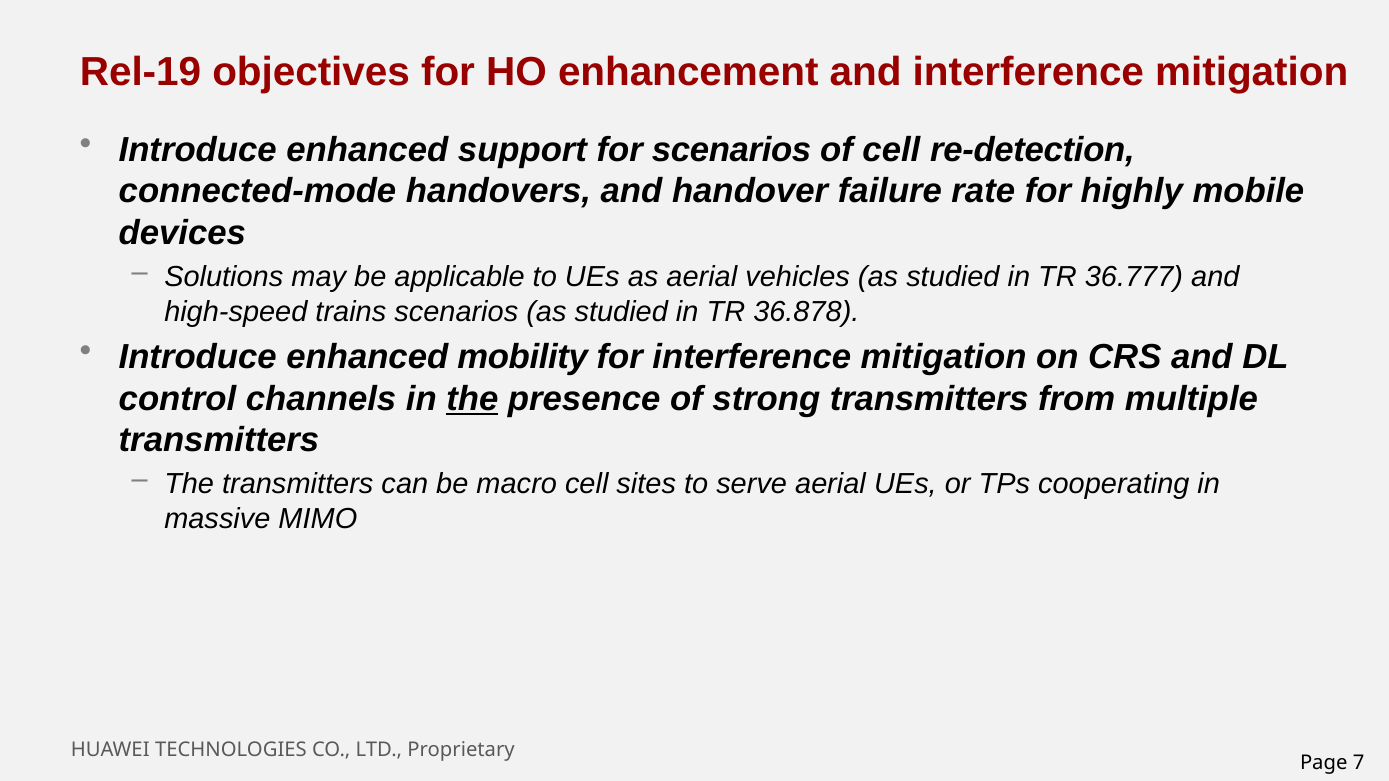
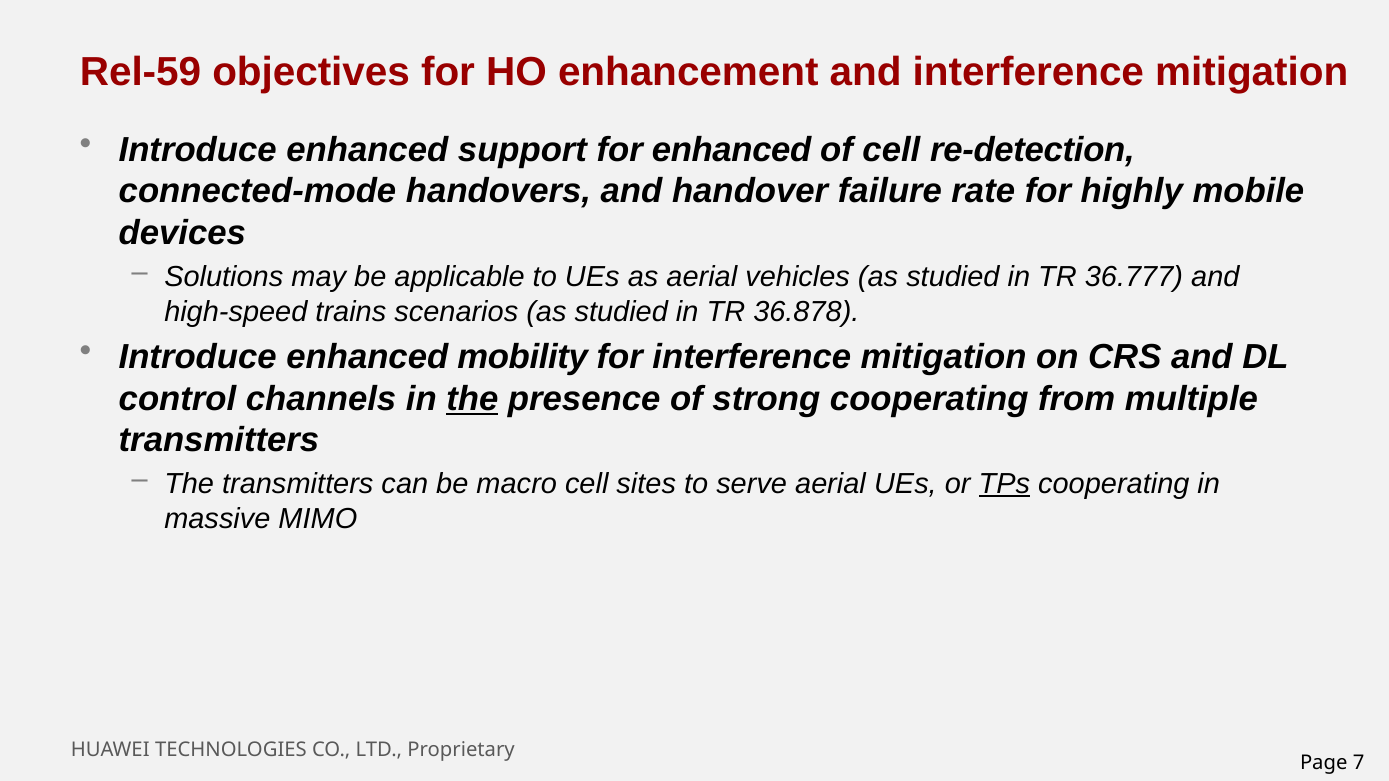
Rel-19: Rel-19 -> Rel-59
for scenarios: scenarios -> enhanced
strong transmitters: transmitters -> cooperating
TPs underline: none -> present
